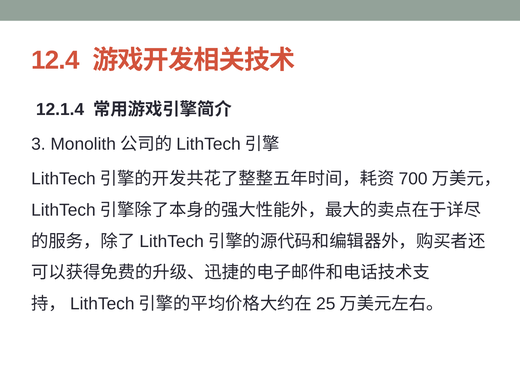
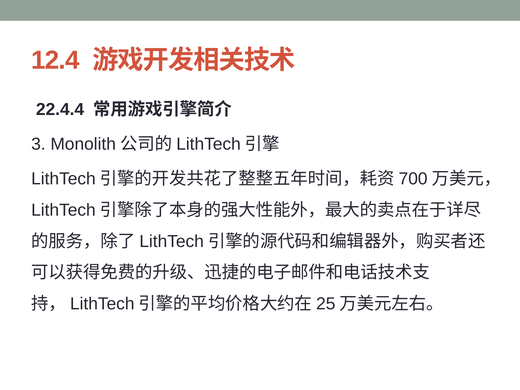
12.1.4: 12.1.4 -> 22.4.4
